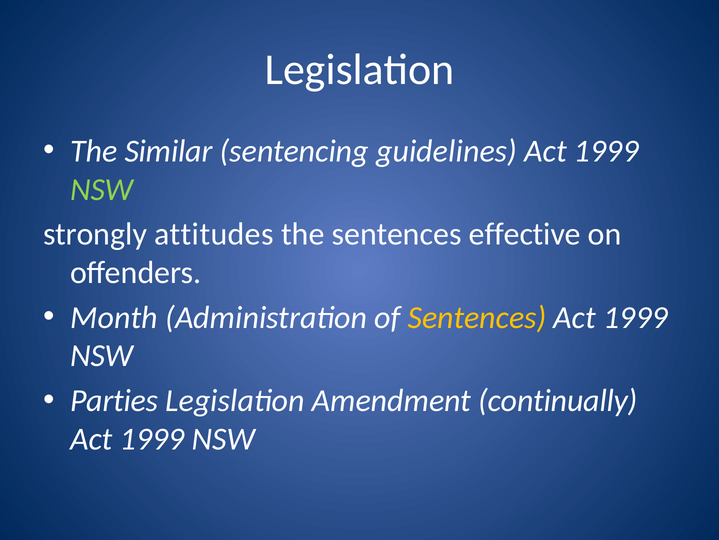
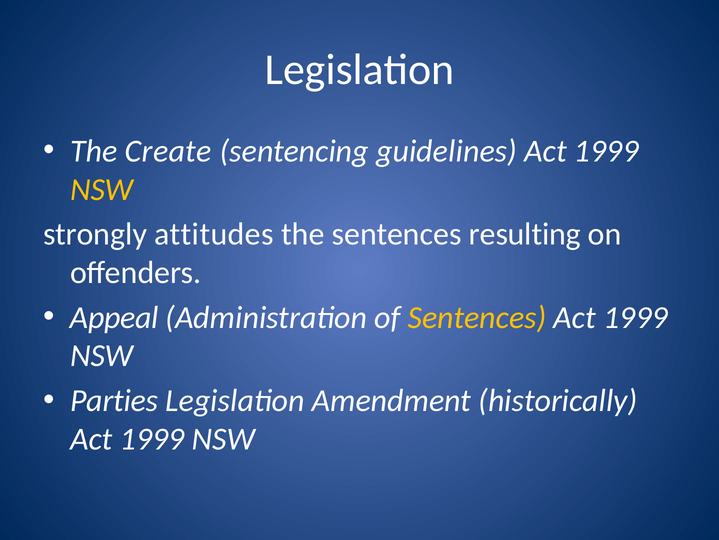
Similar: Similar -> Create
NSW at (102, 189) colour: light green -> yellow
effective: effective -> resulting
Month: Month -> Appeal
continually: continually -> historically
